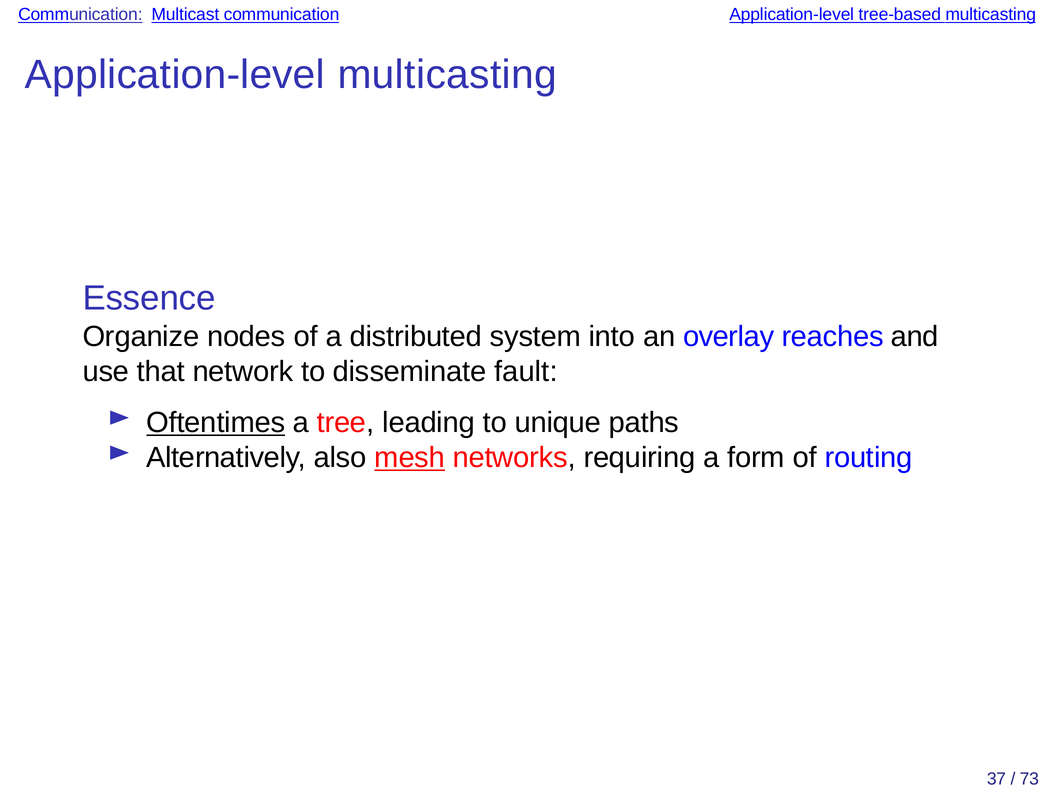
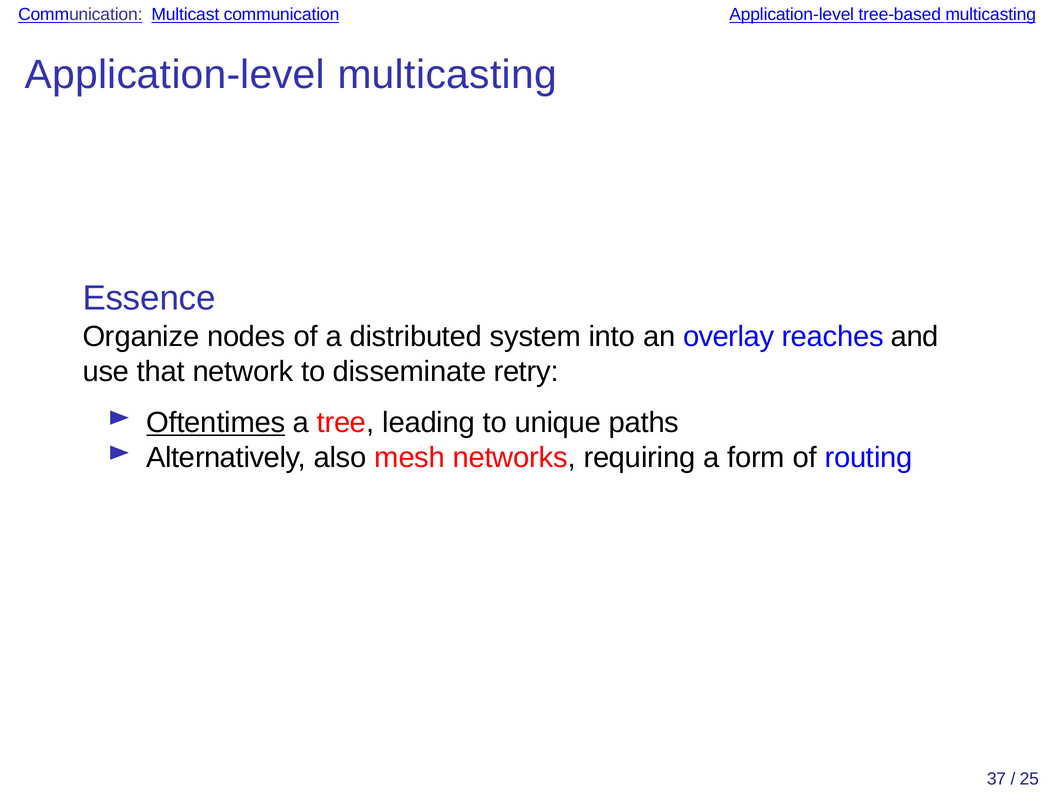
fault: fault -> retry
mesh underline: present -> none
73: 73 -> 25
